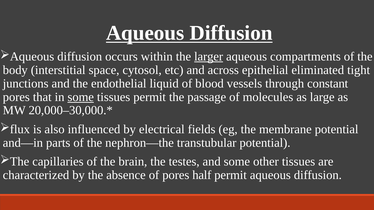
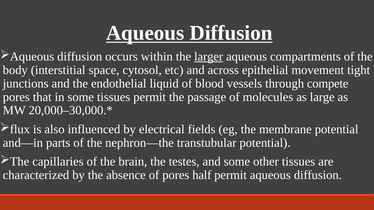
eliminated: eliminated -> movement
constant: constant -> compete
some at (81, 97) underline: present -> none
